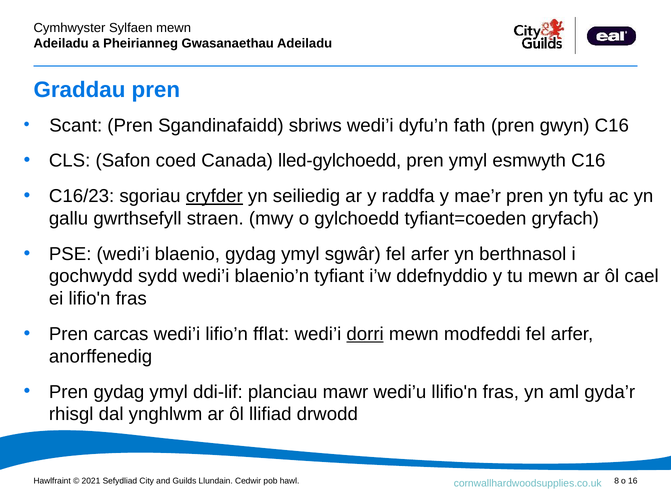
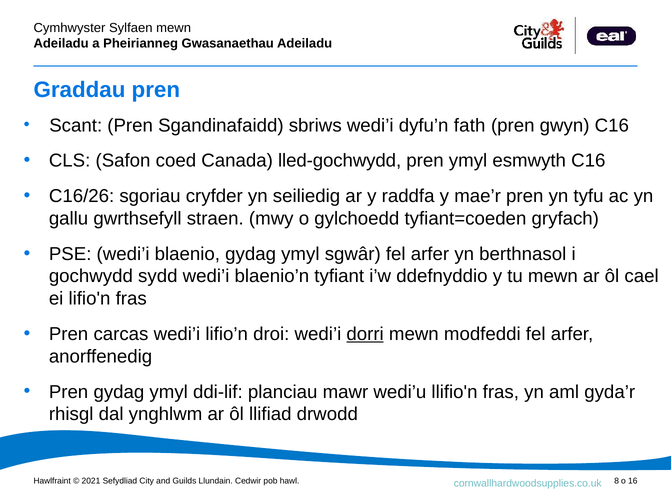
lled-gylchoedd: lled-gylchoedd -> lled-gochwydd
C16/23: C16/23 -> C16/26
cryfder underline: present -> none
fflat: fflat -> droi
